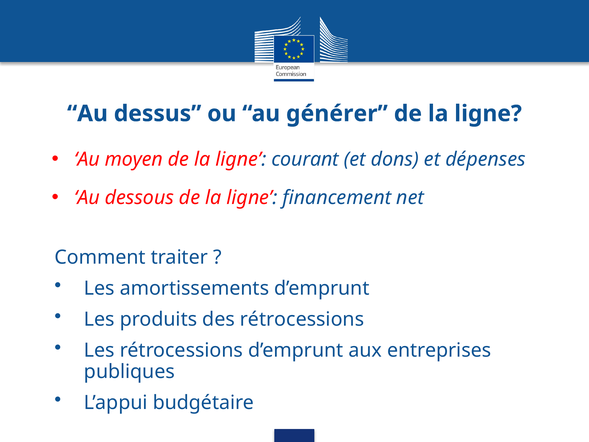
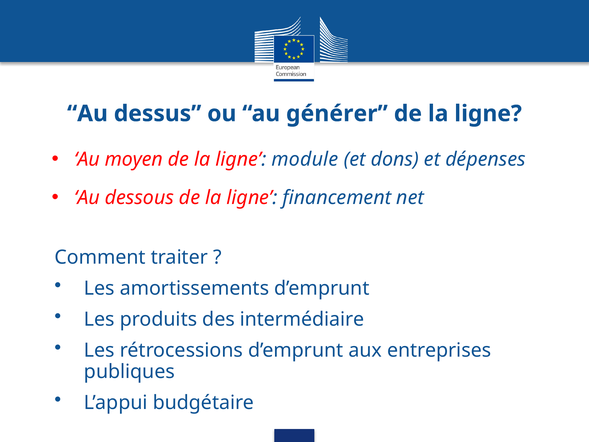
courant: courant -> module
des rétrocessions: rétrocessions -> intermédiaire
